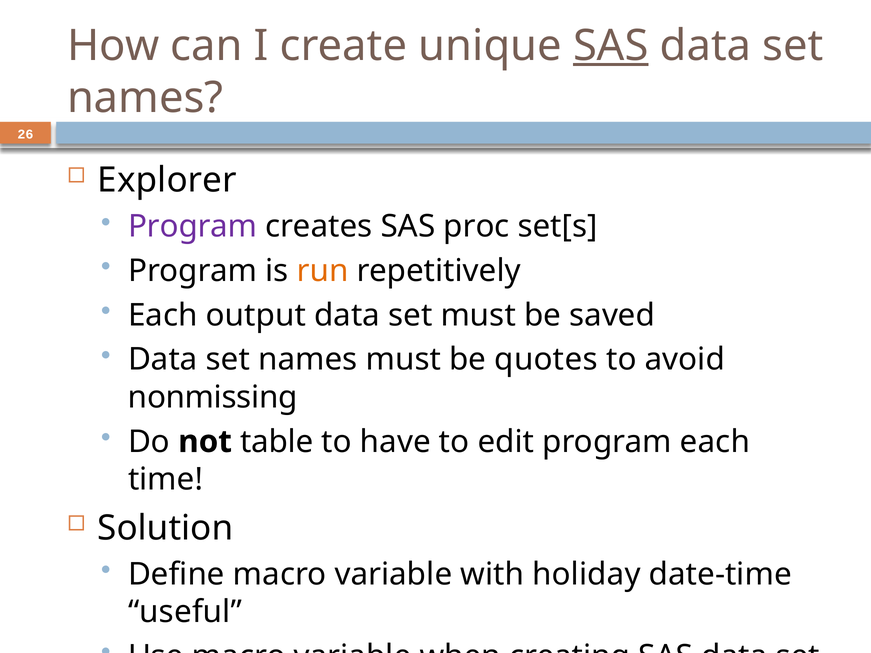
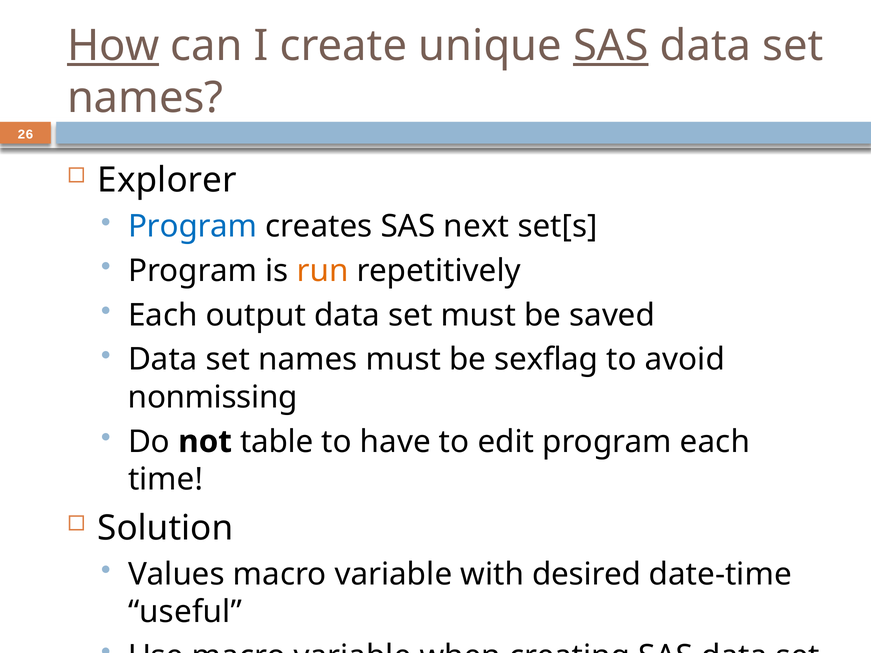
How underline: none -> present
Program at (193, 227) colour: purple -> blue
proc: proc -> next
quotes: quotes -> sexflag
Define: Define -> Values
holiday: holiday -> desired
